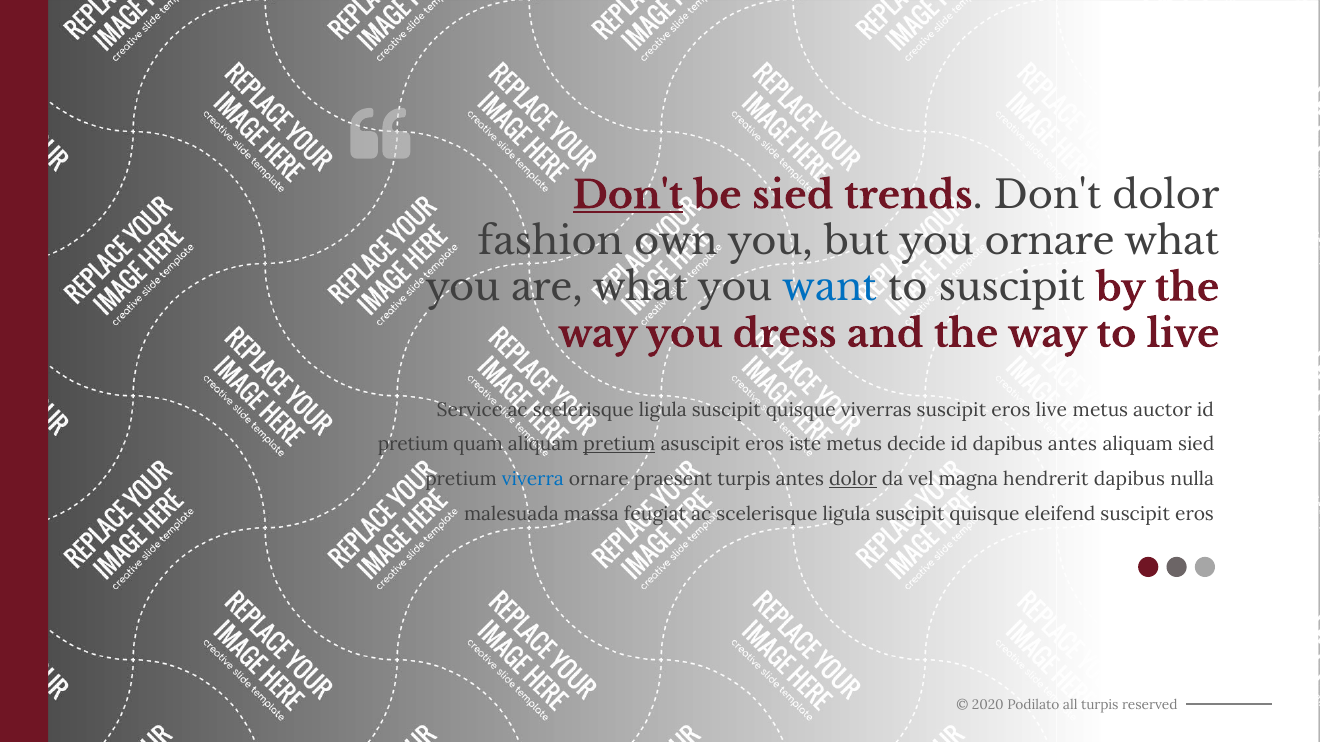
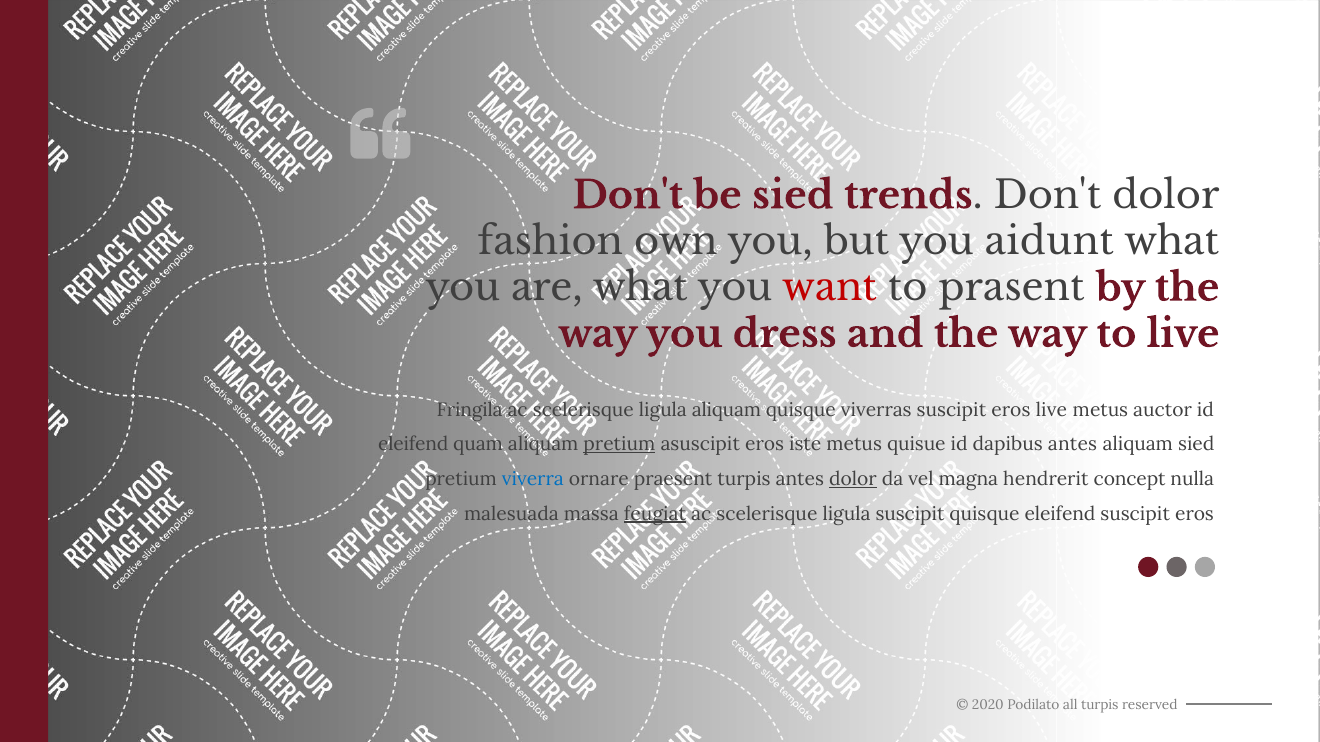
Don't at (628, 196) underline: present -> none
you ornare: ornare -> aidunt
want colour: blue -> red
to suscipit: suscipit -> prasent
Service: Service -> Fringila
suscipit at (726, 410): suscipit -> aliquam
pretium at (413, 445): pretium -> eleifend
decide: decide -> quisue
hendrerit dapibus: dapibus -> concept
feugiat underline: none -> present
